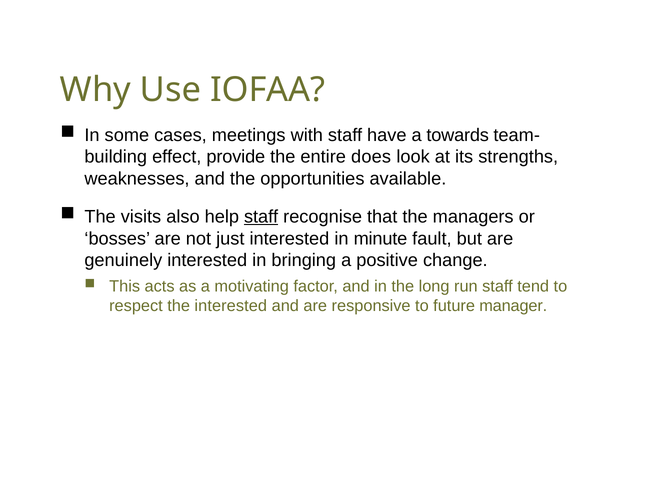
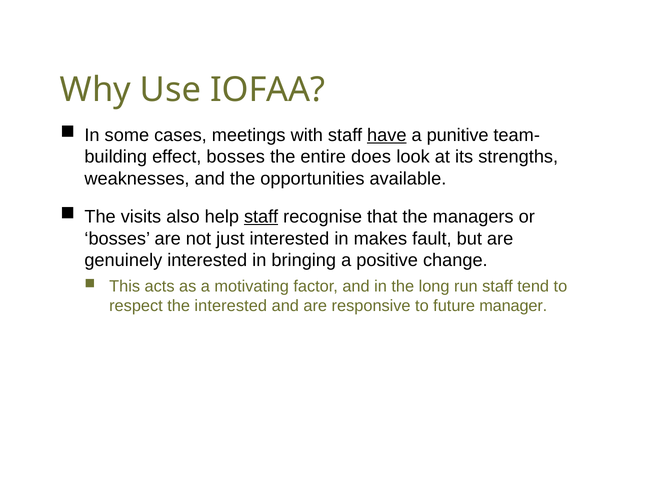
have underline: none -> present
towards: towards -> punitive
effect provide: provide -> bosses
minute: minute -> makes
